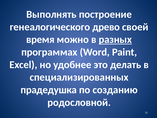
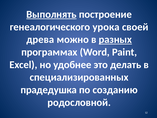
Выполнять underline: none -> present
древо: древо -> урока
время: время -> древа
